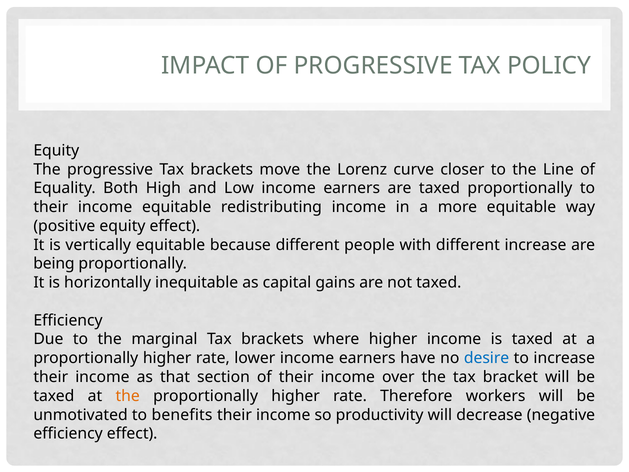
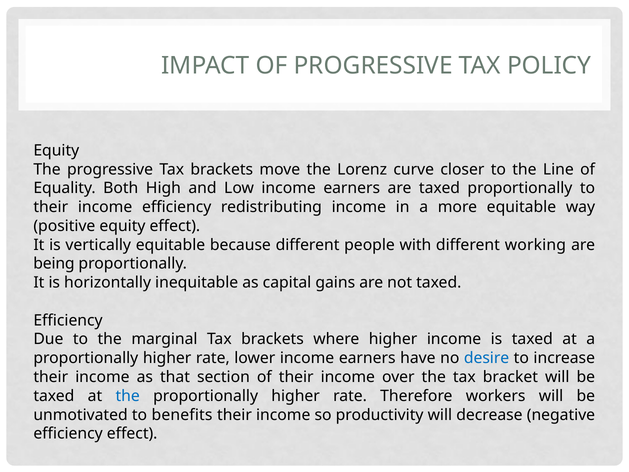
income equitable: equitable -> efficiency
different increase: increase -> working
the at (128, 396) colour: orange -> blue
